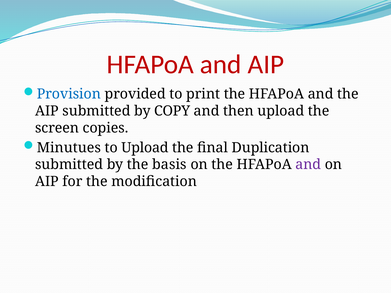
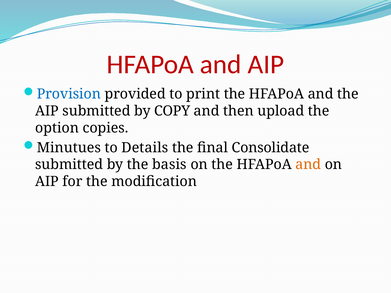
screen: screen -> option
to Upload: Upload -> Details
Duplication: Duplication -> Consolidate
and at (308, 165) colour: purple -> orange
